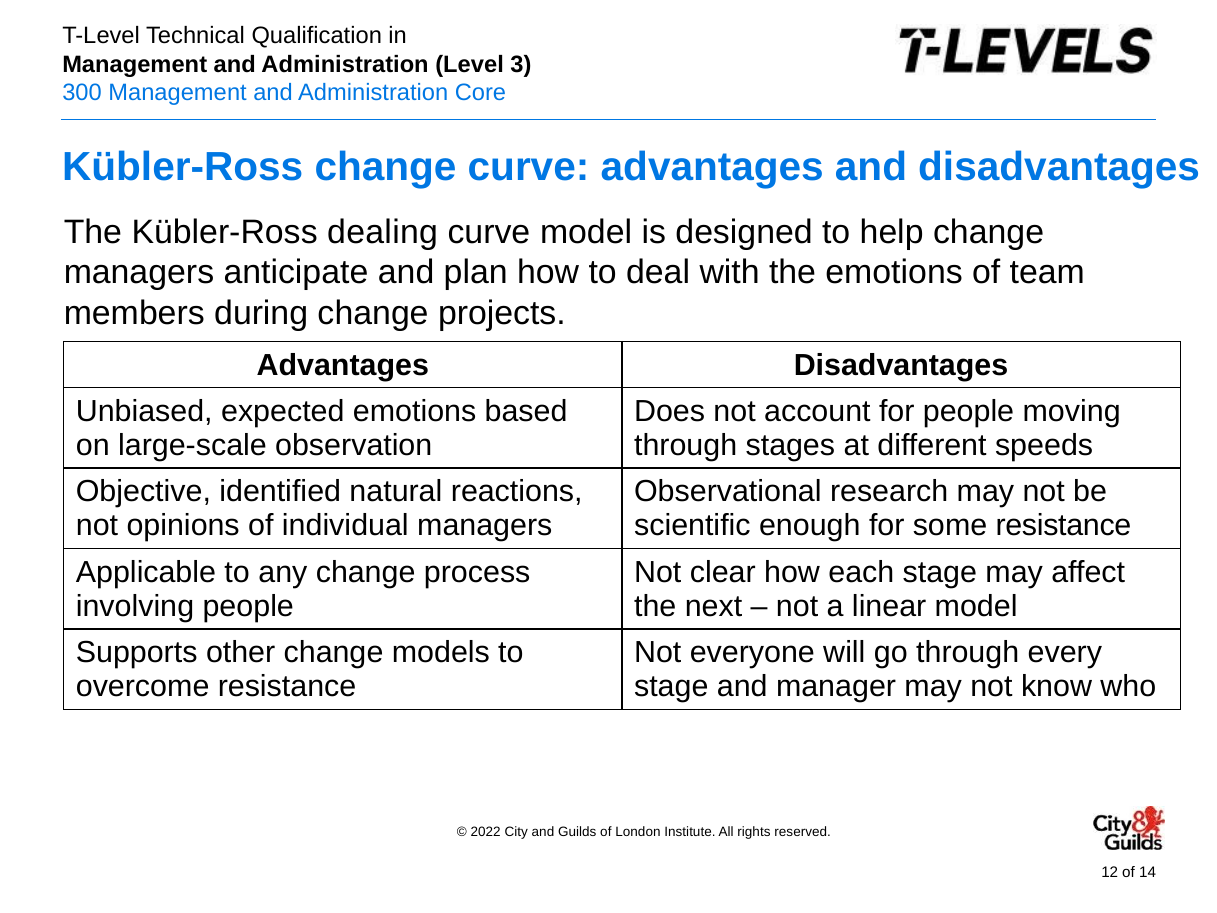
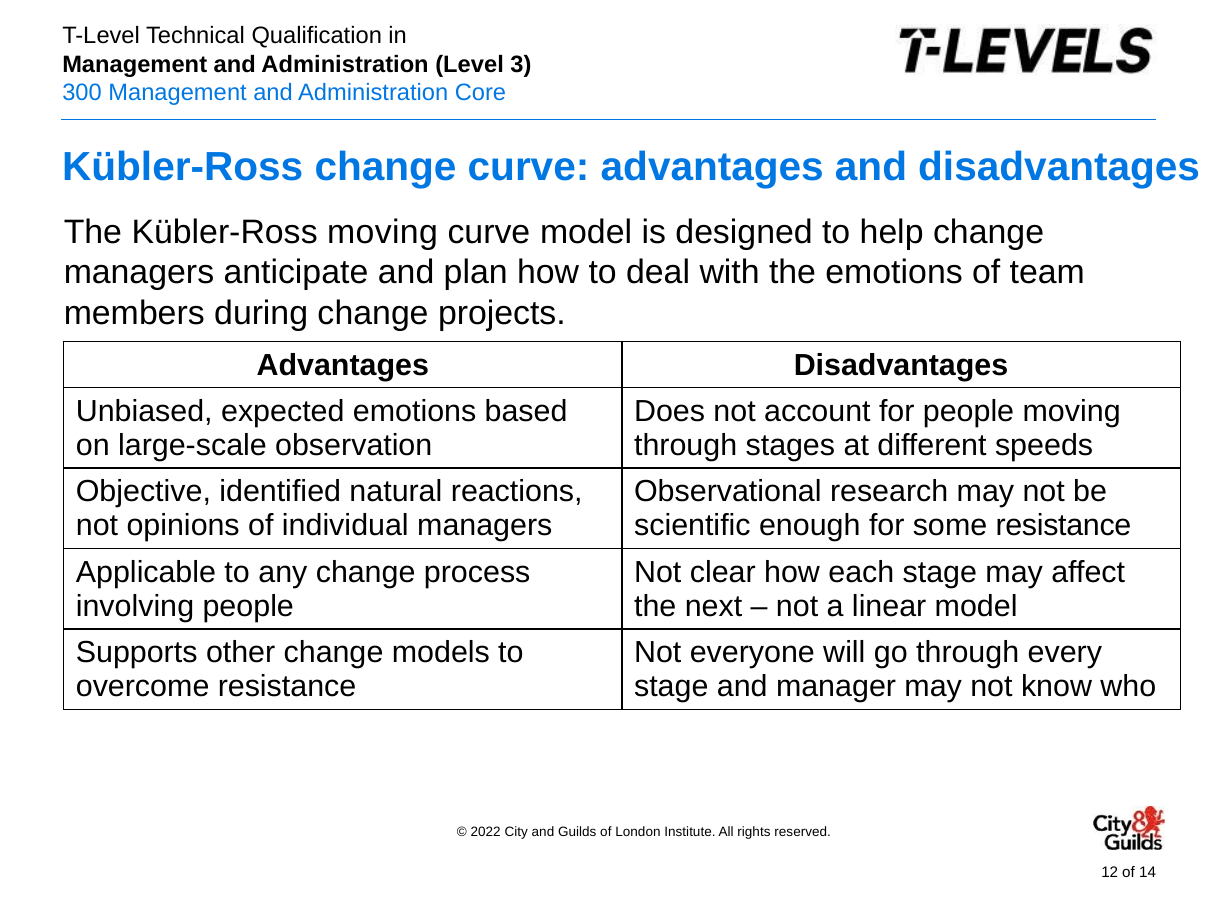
Kübler-Ross dealing: dealing -> moving
